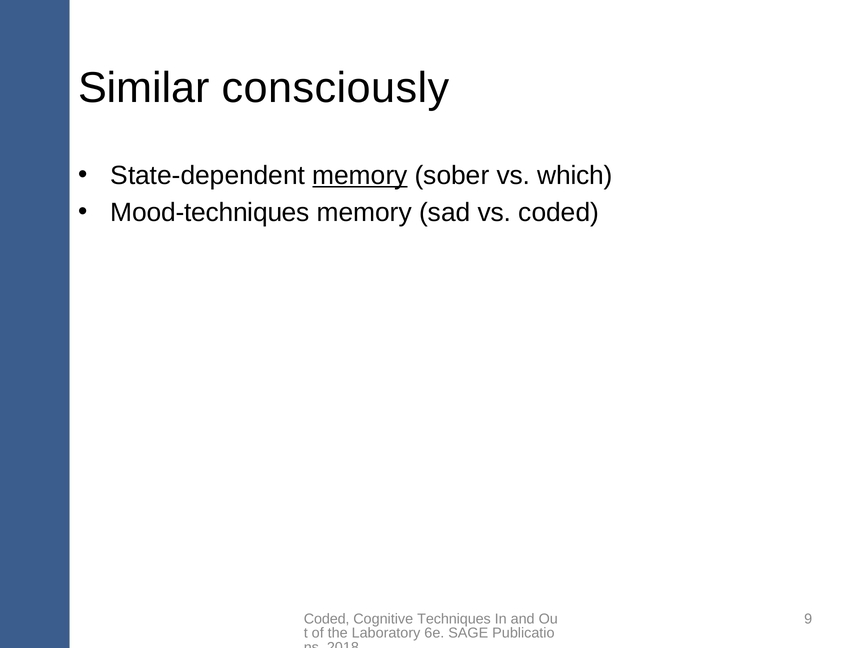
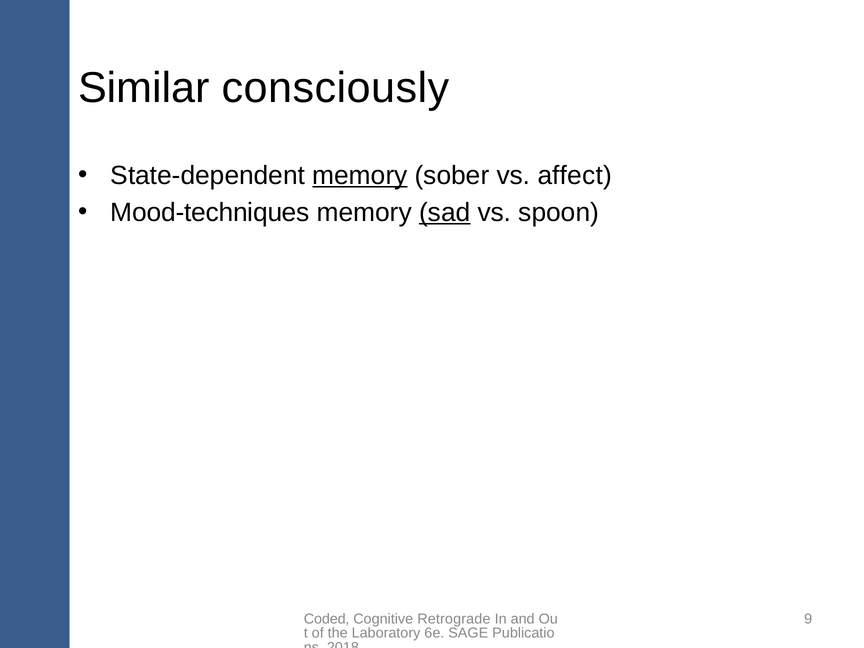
which: which -> affect
sad underline: none -> present
vs coded: coded -> spoon
Techniques: Techniques -> Retrograde
